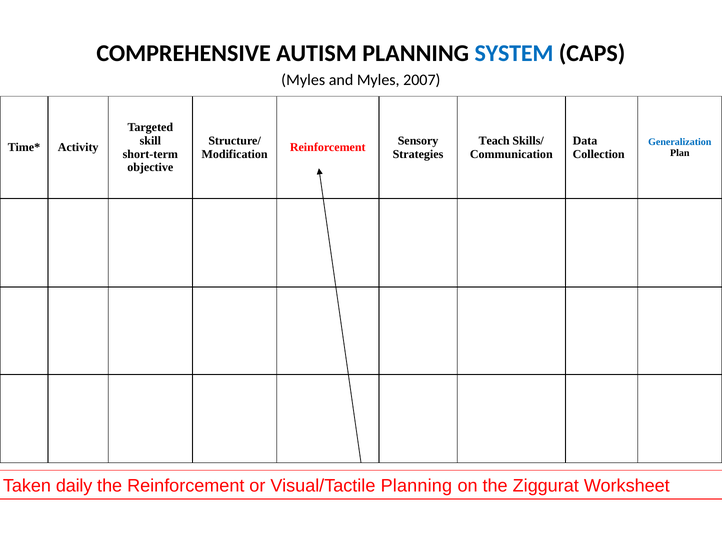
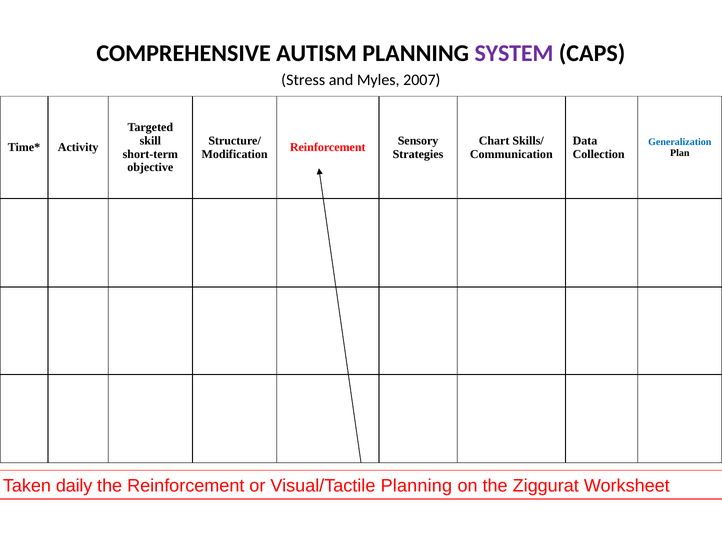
SYSTEM colour: blue -> purple
Myles at (303, 80): Myles -> Stress
Teach: Teach -> Chart
